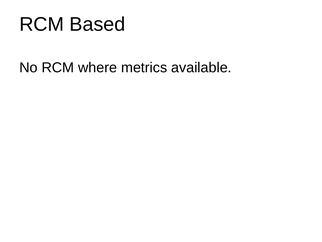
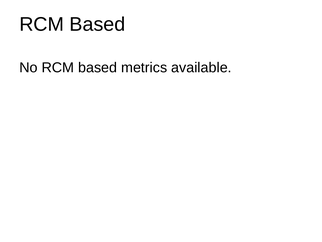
No RCM where: where -> based
